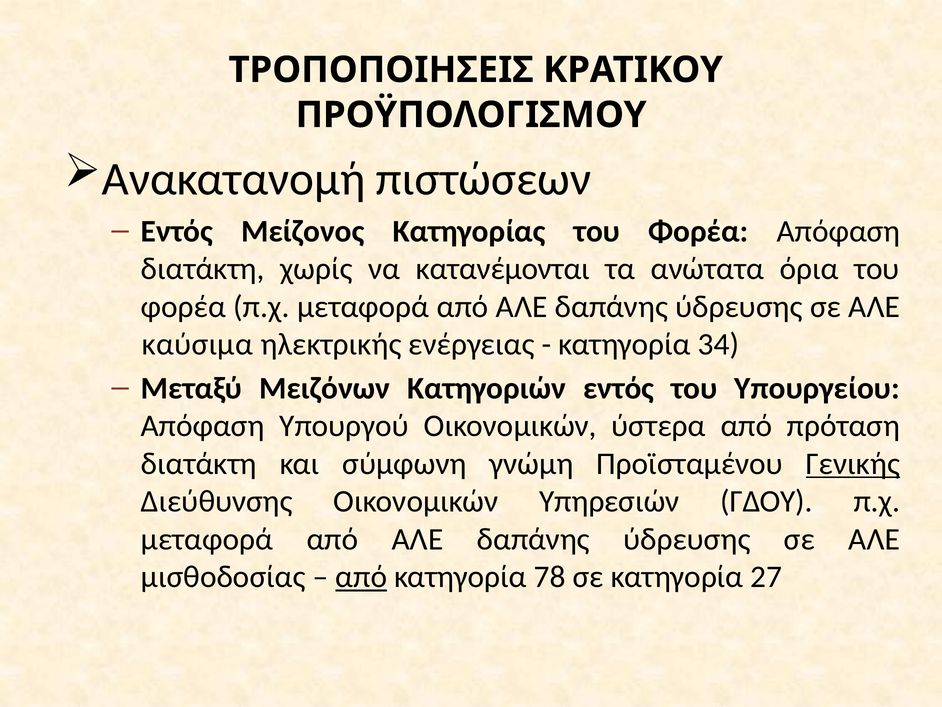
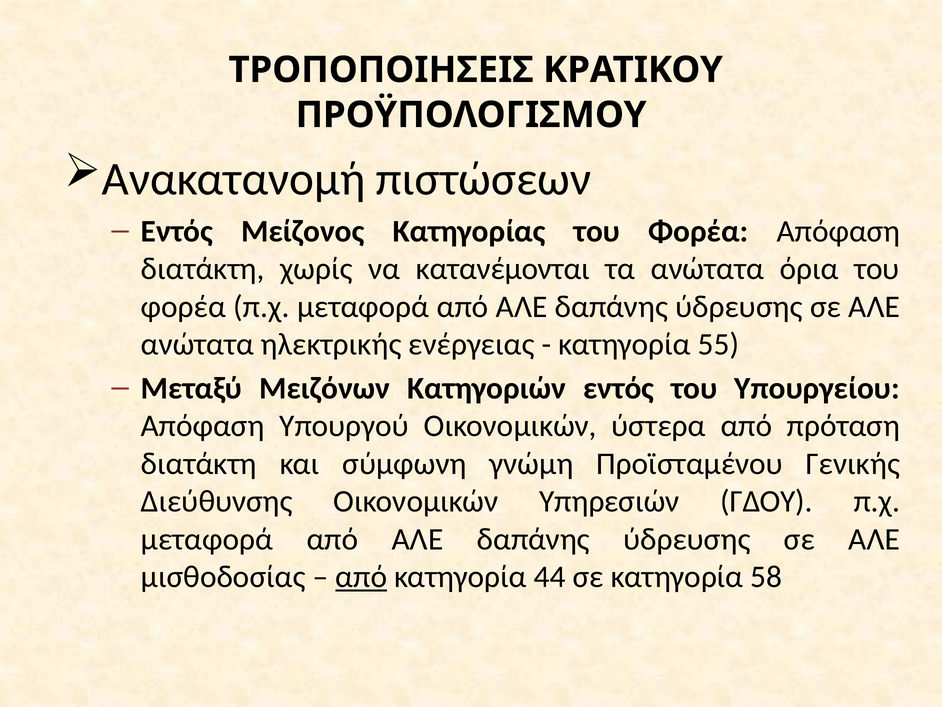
καύσιμα at (197, 344): καύσιμα -> ανώτατα
34: 34 -> 55
Γενικής underline: present -> none
78: 78 -> 44
27: 27 -> 58
